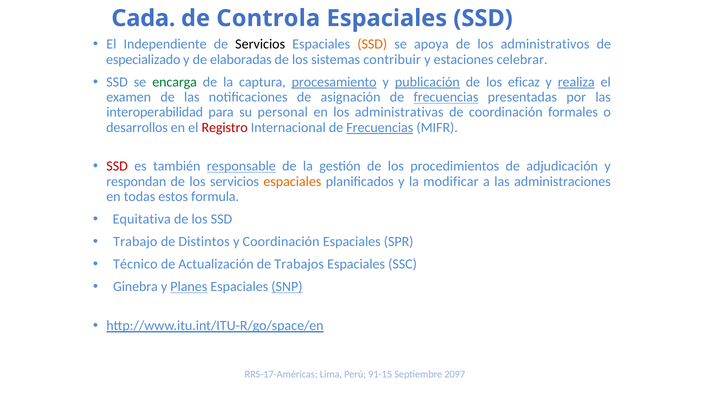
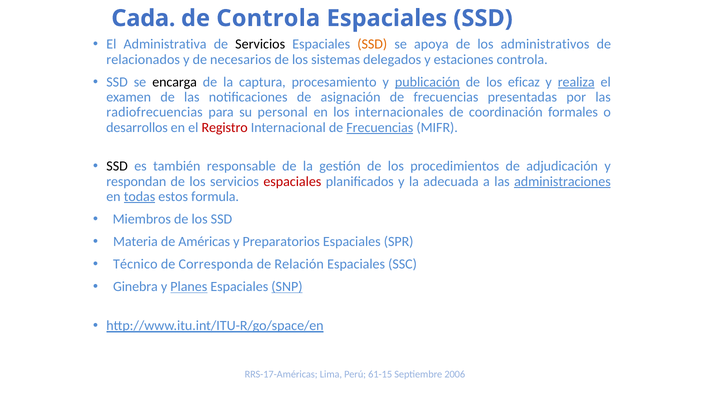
Independiente: Independiente -> Administrativa
especializado: especializado -> relacionados
elaboradas: elaboradas -> necesarios
contribuir: contribuir -> delegados
estaciones celebrar: celebrar -> controla
encarga colour: green -> black
procesamiento underline: present -> none
frecuencias at (446, 97) underline: present -> none
interoperabilidad: interoperabilidad -> radiofrecuencias
administrativas: administrativas -> internacionales
SSD at (117, 166) colour: red -> black
responsable underline: present -> none
espaciales at (292, 181) colour: orange -> red
modificar: modificar -> adecuada
administraciones underline: none -> present
todas underline: none -> present
Equitativa: Equitativa -> Miembros
Trabajo: Trabajo -> Materia
Distintos: Distintos -> Américas
y Coordinación: Coordinación -> Preparatorios
Actualización: Actualización -> Corresponda
Trabajos: Trabajos -> Relación
91-15: 91-15 -> 61-15
2097: 2097 -> 2006
